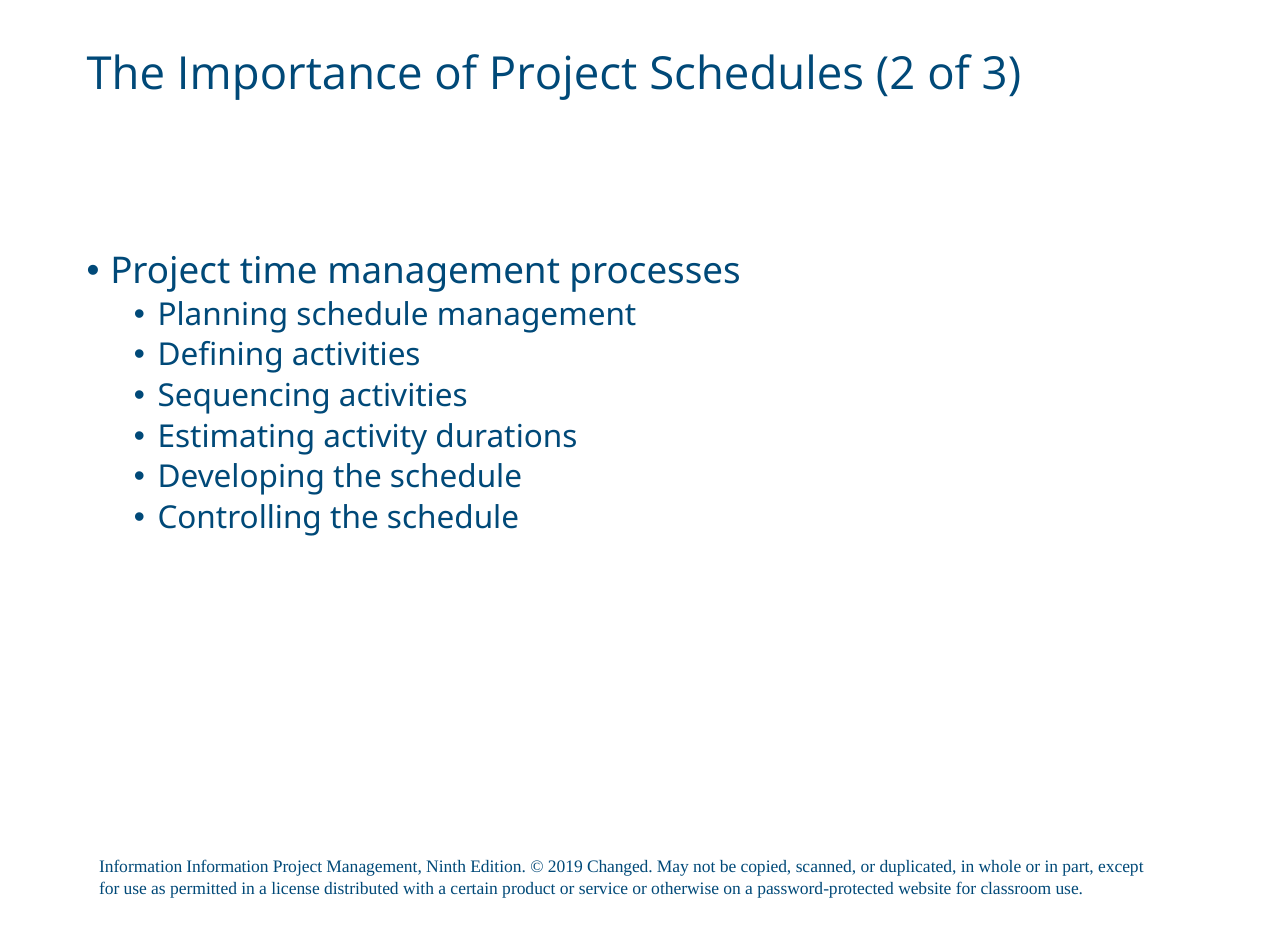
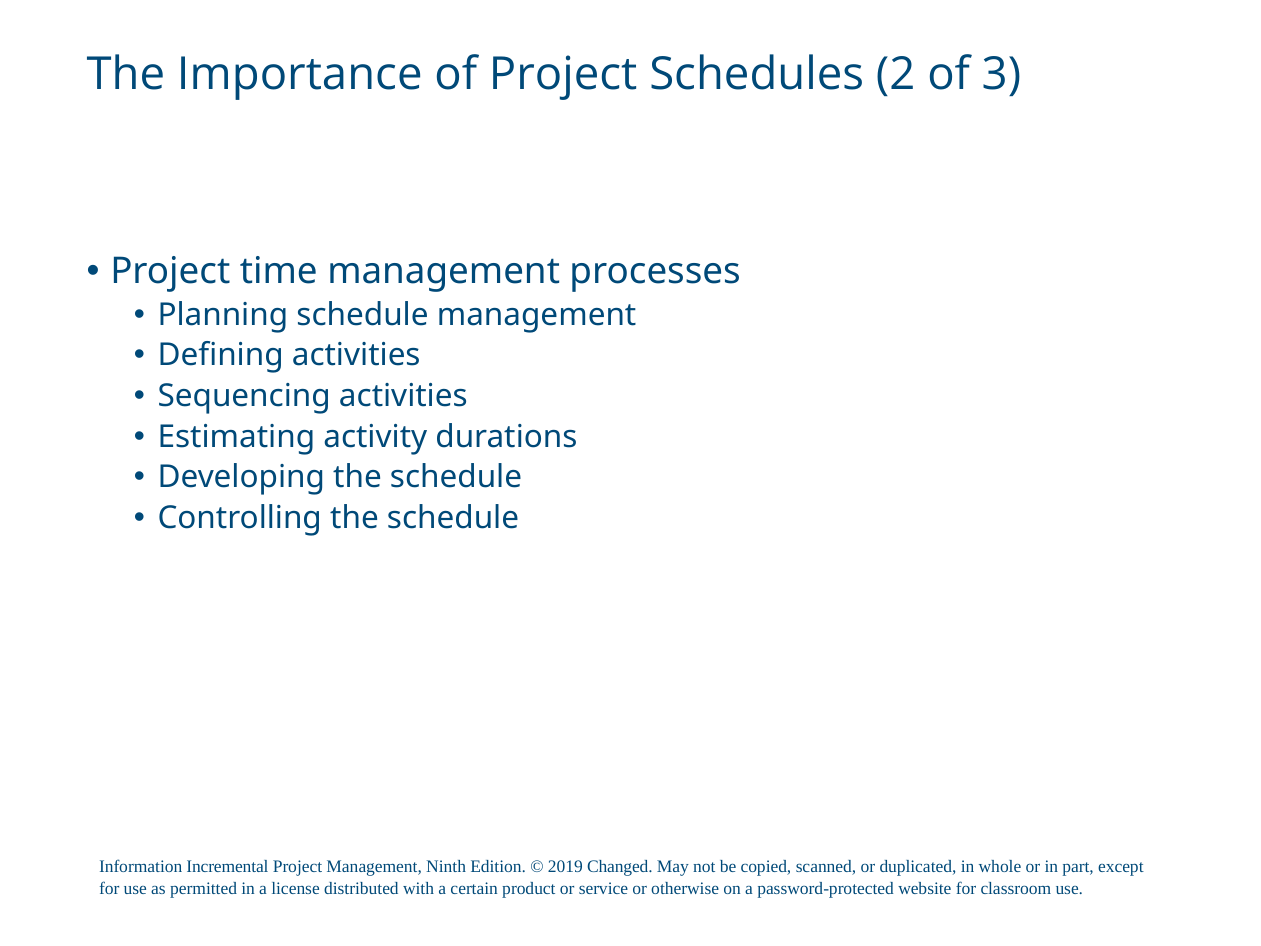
Information Information: Information -> Incremental
